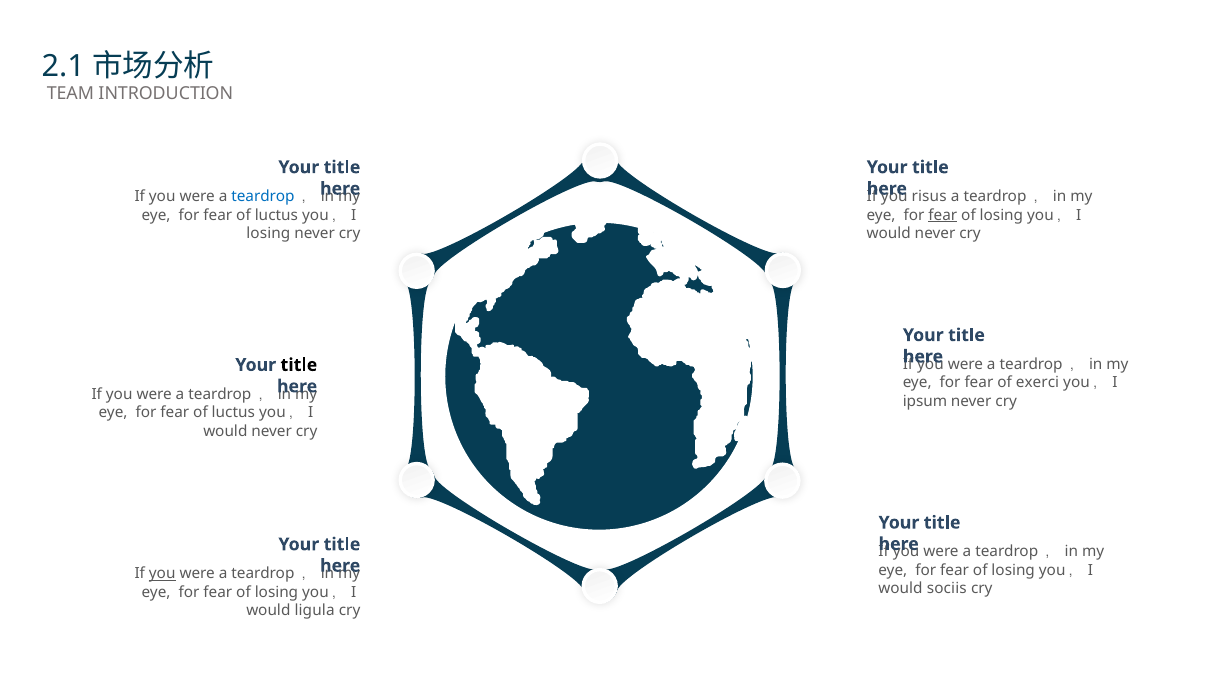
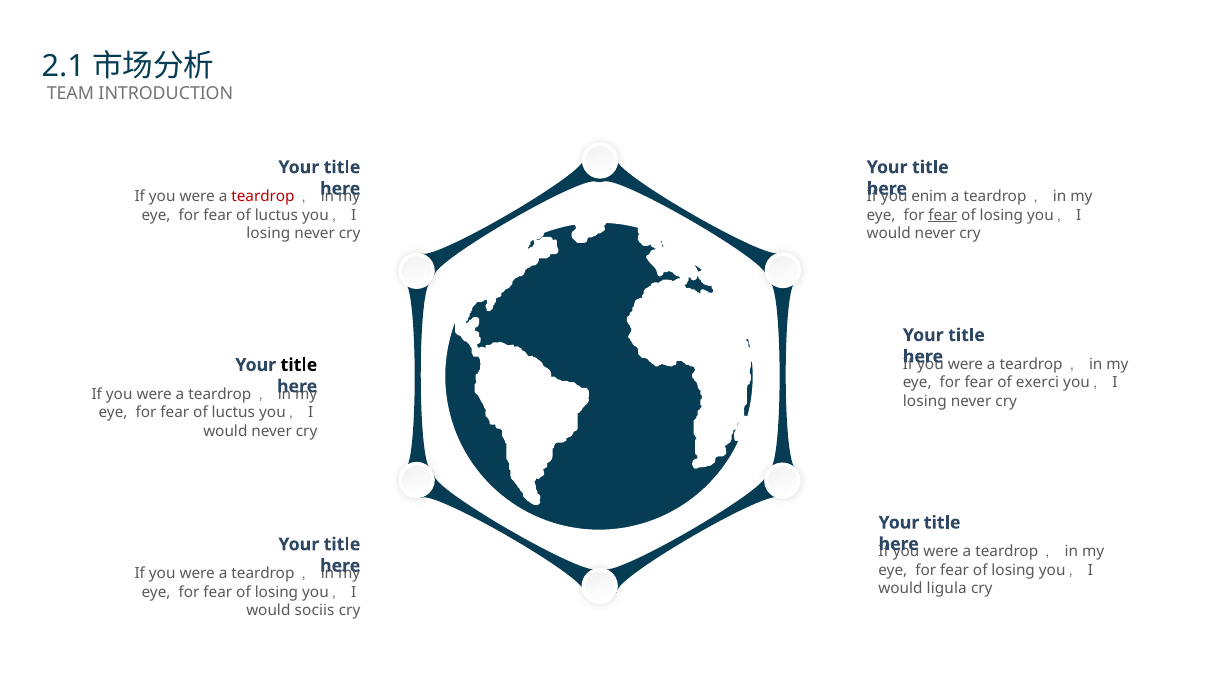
teardrop at (263, 197) colour: blue -> red
risus: risus -> enim
ipsum at (925, 401): ipsum -> losing
you at (162, 574) underline: present -> none
sociis: sociis -> ligula
ligula: ligula -> sociis
